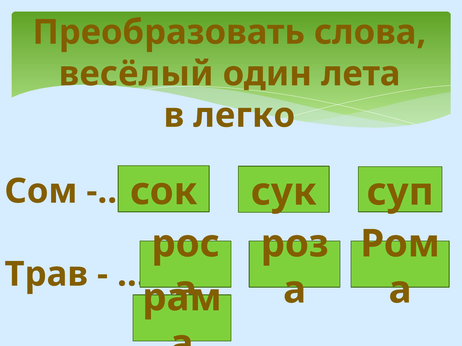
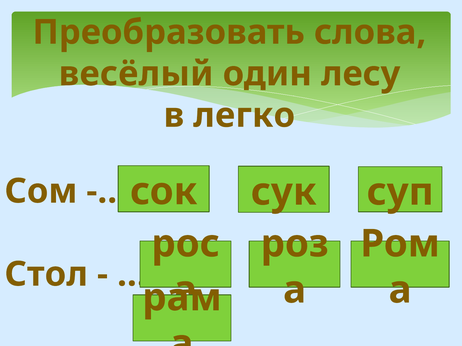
лета: лета -> лесу
Трав: Трав -> Стол
